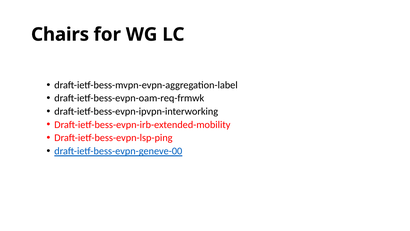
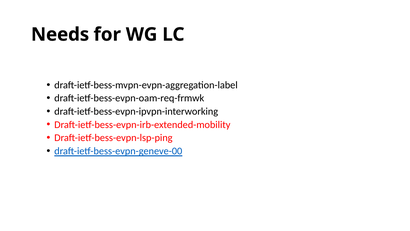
Chairs: Chairs -> Needs
